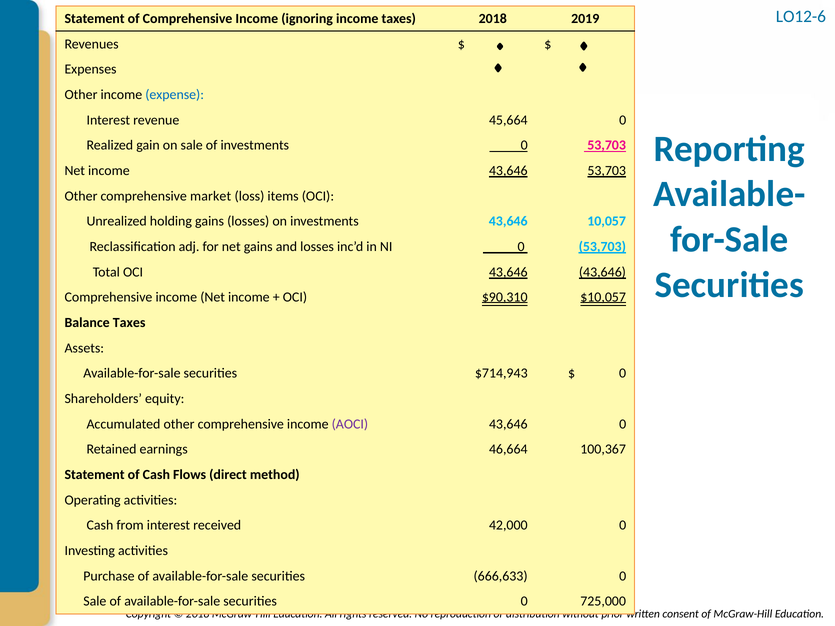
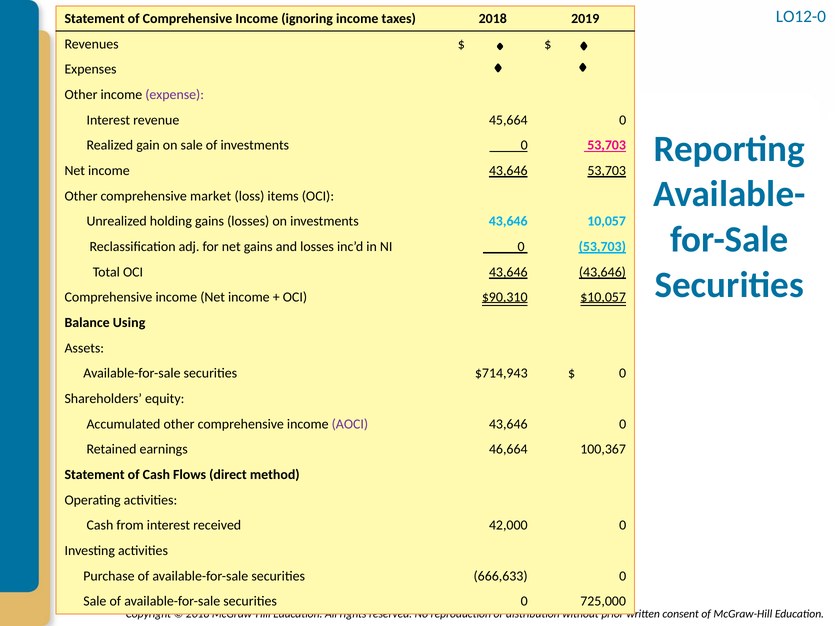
LO12-6: LO12-6 -> LO12-0
expense colour: blue -> purple
Balance Taxes: Taxes -> Using
